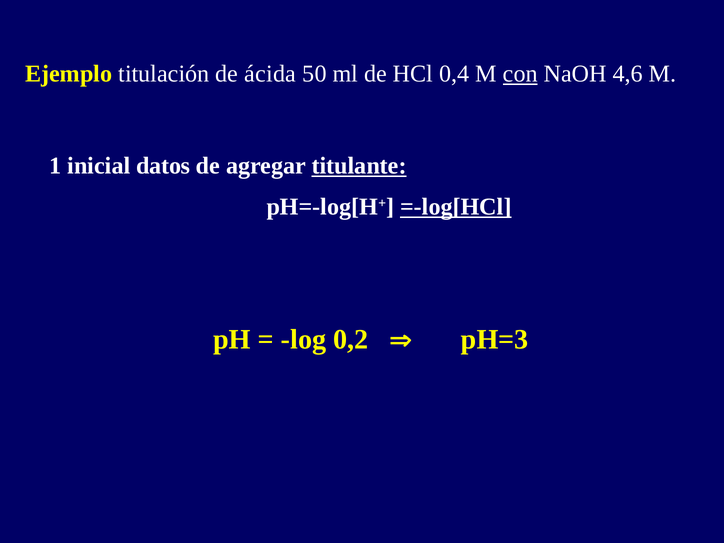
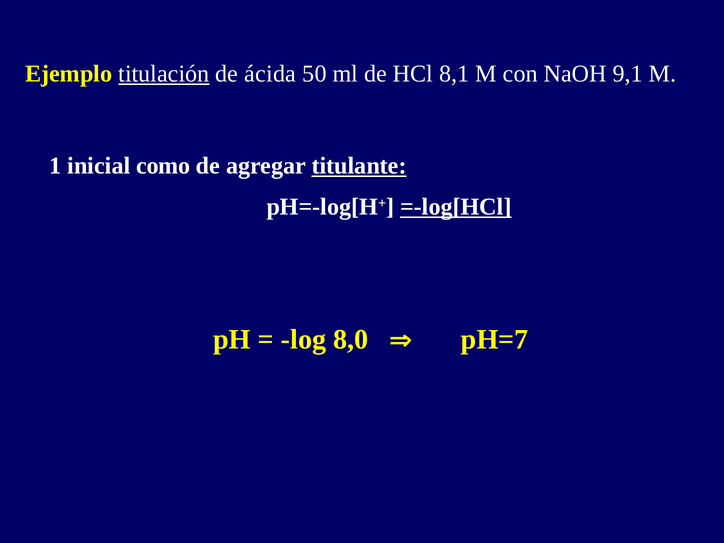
titulación underline: none -> present
0,4: 0,4 -> 8,1
con underline: present -> none
4,6: 4,6 -> 9,1
datos: datos -> como
0,2: 0,2 -> 8,0
pH=3: pH=3 -> pH=7
